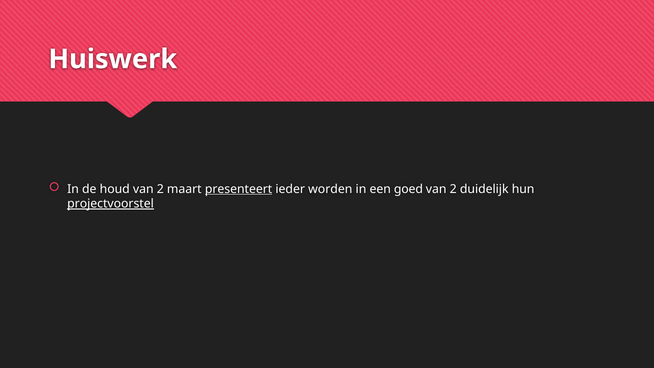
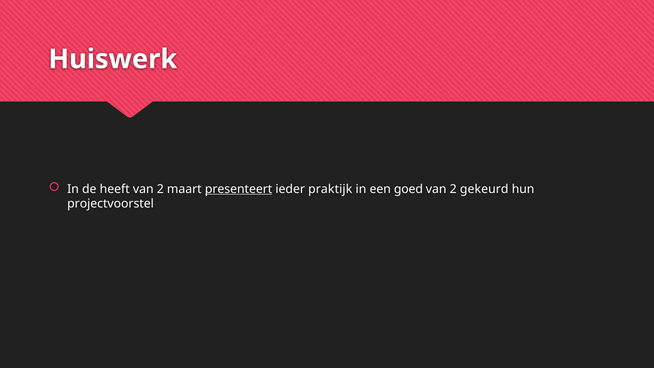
houd: houd -> heeft
worden: worden -> praktijk
duidelijk: duidelijk -> gekeurd
projectvoorstel underline: present -> none
